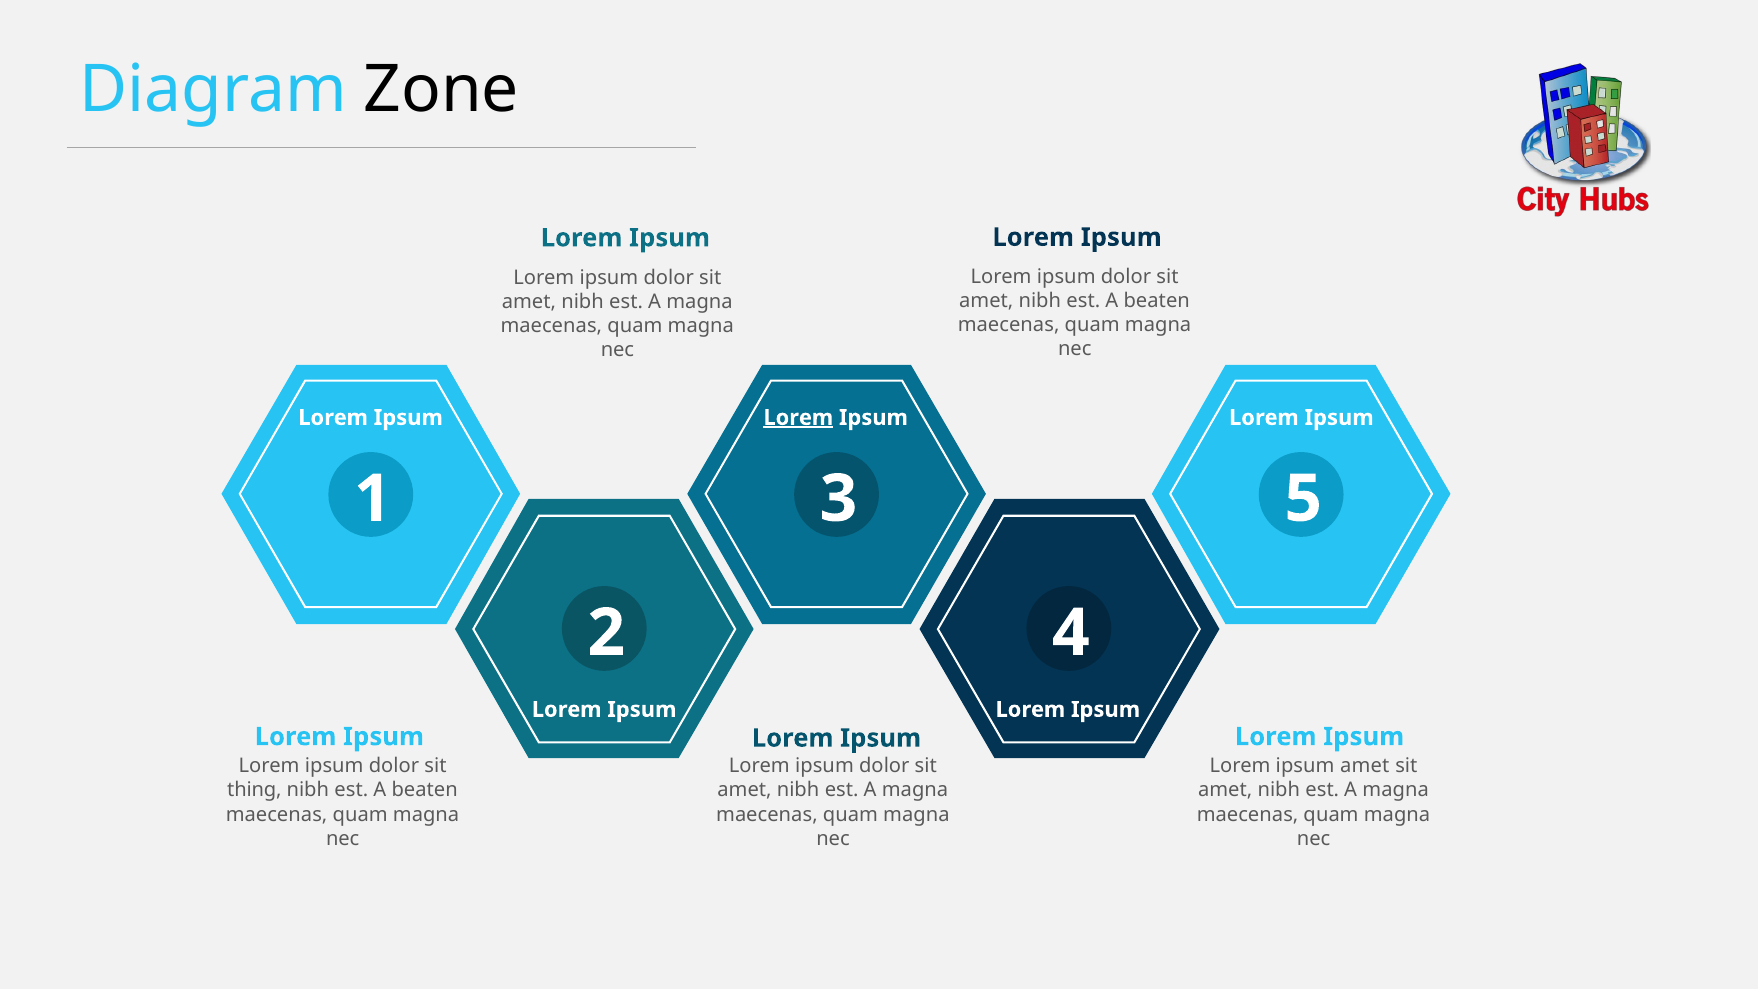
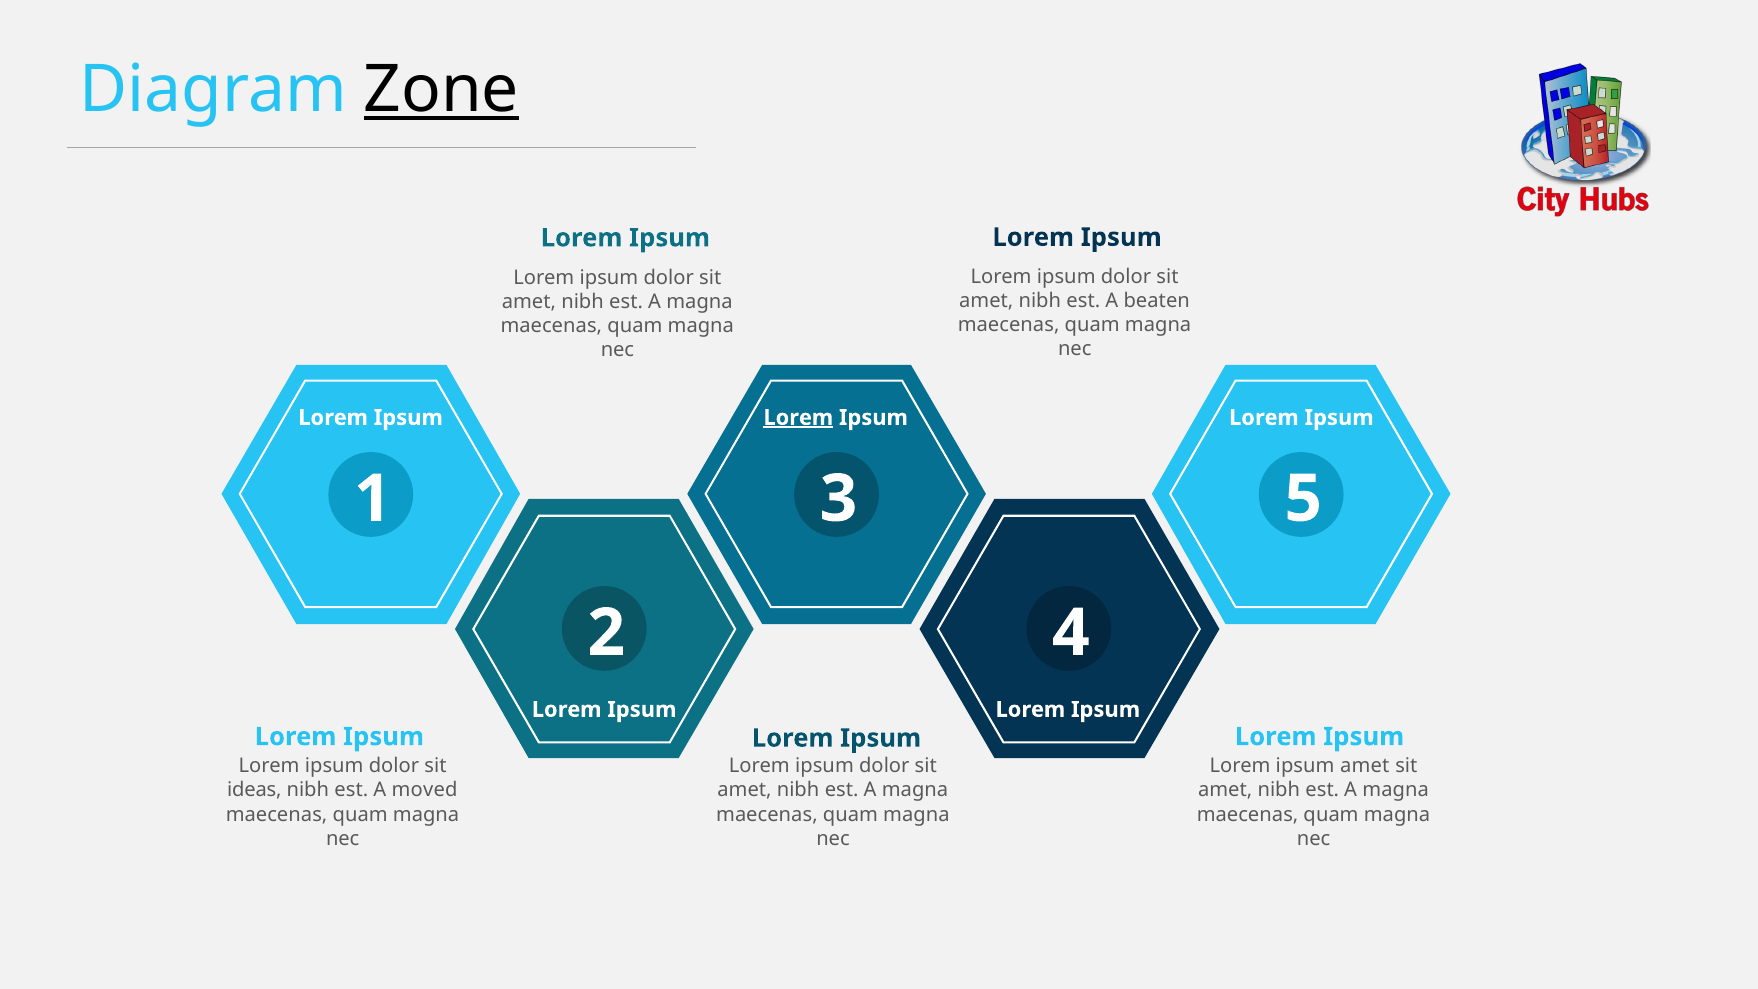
Zone underline: none -> present
thing: thing -> ideas
beaten at (425, 790): beaten -> moved
